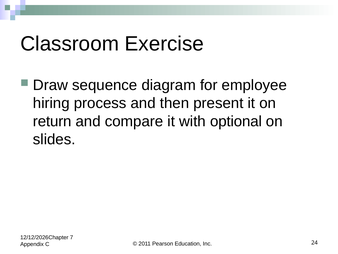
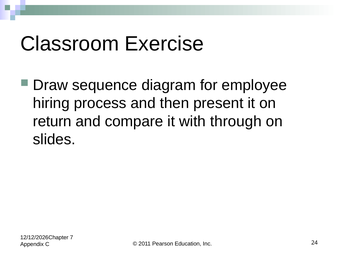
optional: optional -> through
